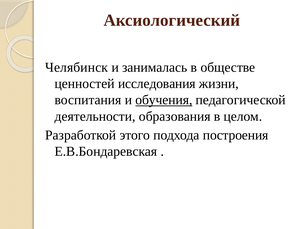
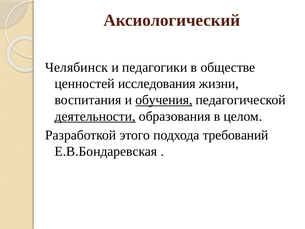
занималась: занималась -> педагогики
деятельности underline: none -> present
построения: построения -> требований
